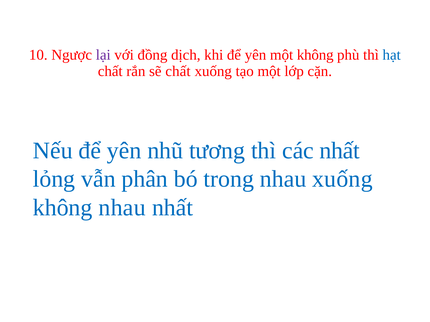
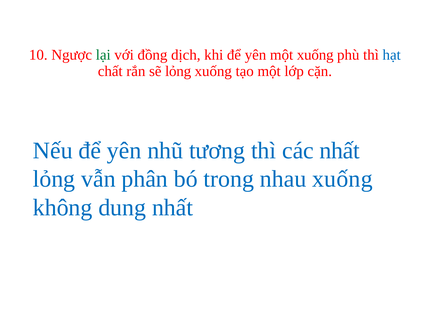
lại colour: purple -> green
một không: không -> xuống
sẽ chất: chất -> lỏng
không nhau: nhau -> dung
